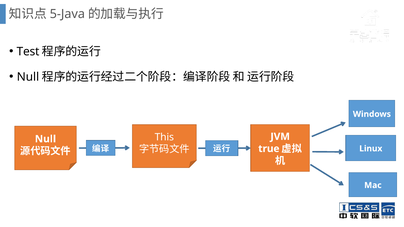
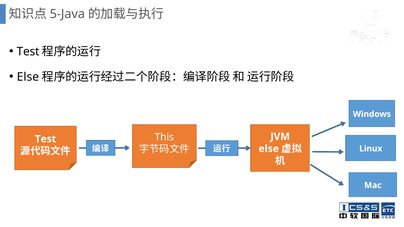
Null at (28, 77): Null -> Else
Null at (45, 139): Null -> Test
true at (269, 149): true -> else
